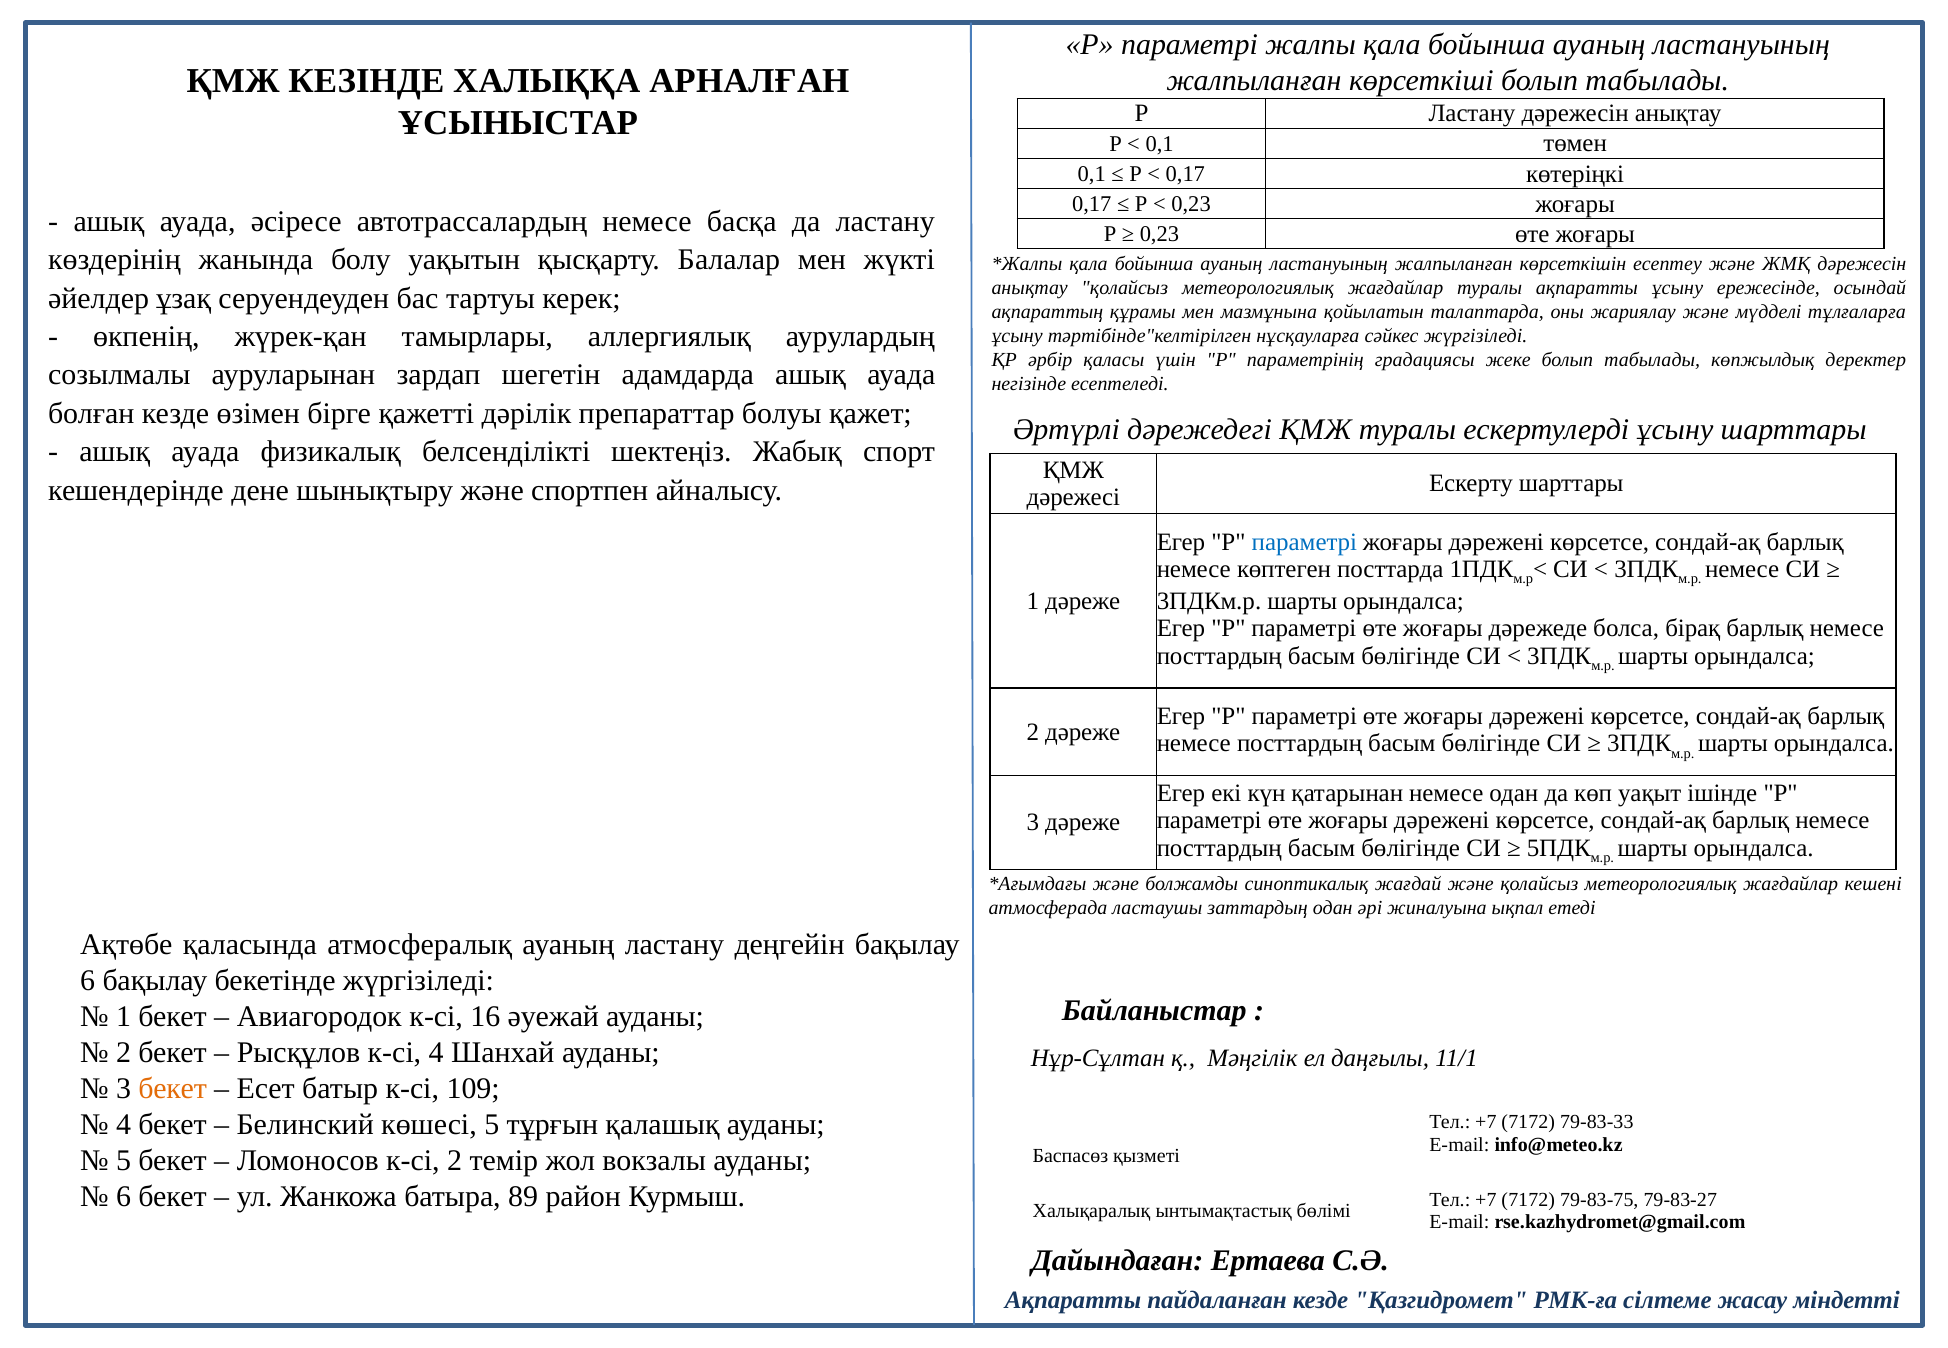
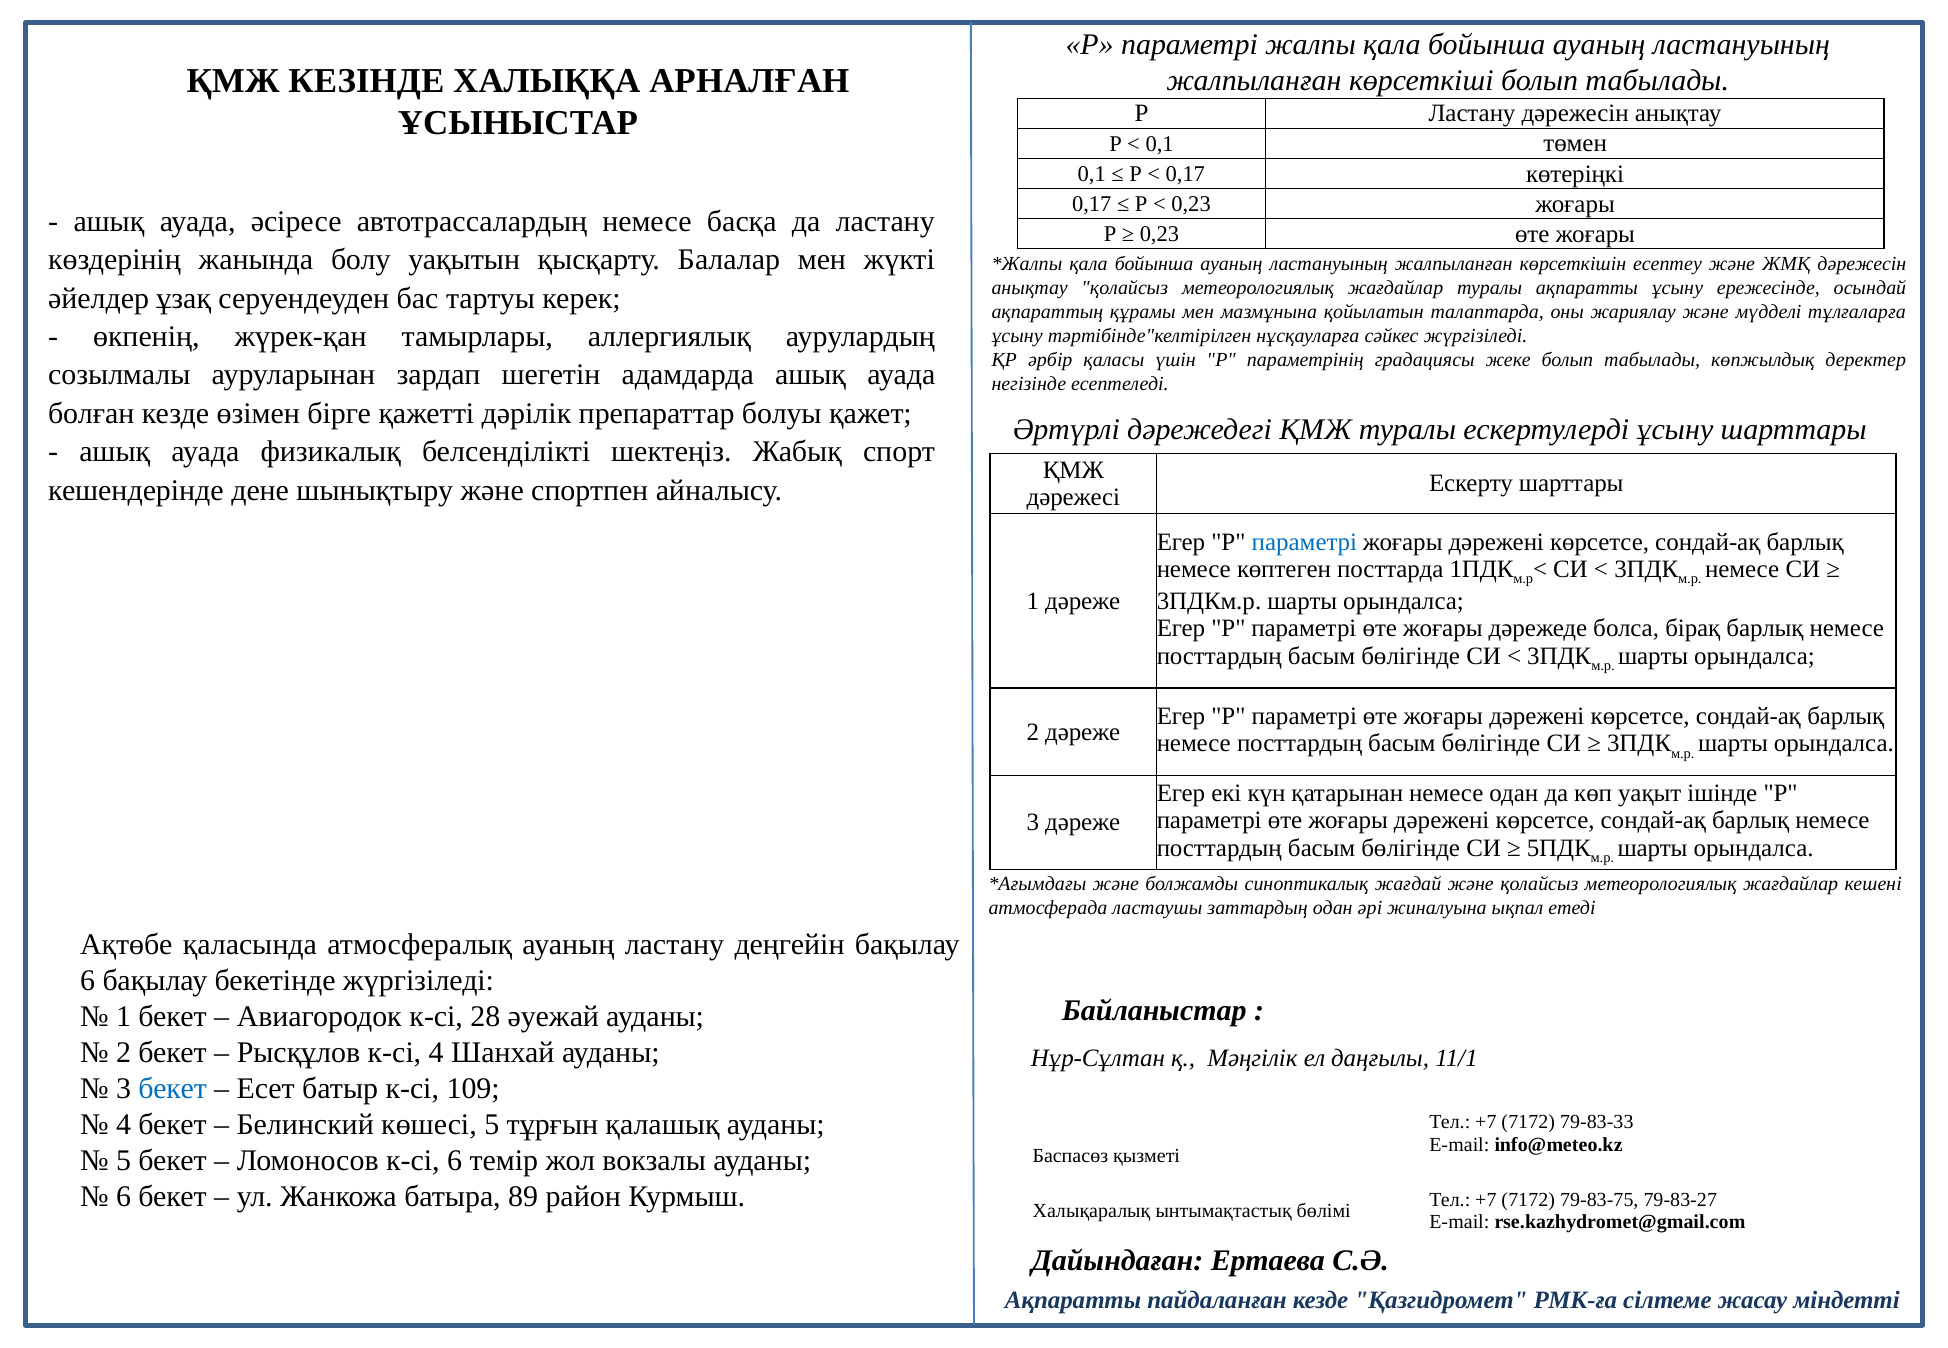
16: 16 -> 28
бекет at (173, 1089) colour: orange -> blue
к-сі 2: 2 -> 6
